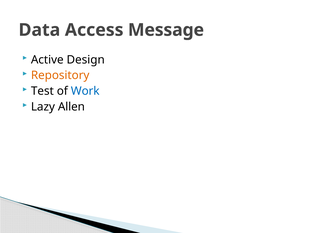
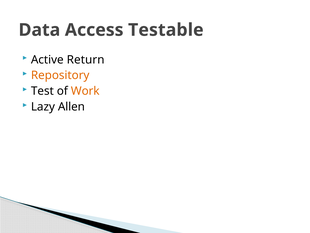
Message: Message -> Testable
Design: Design -> Return
Work colour: blue -> orange
